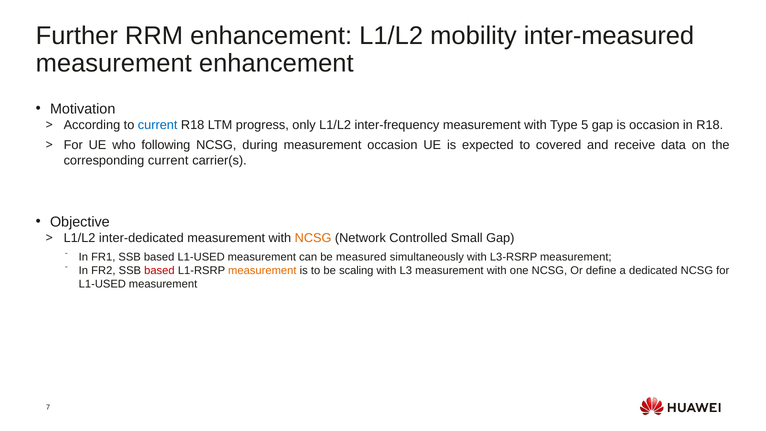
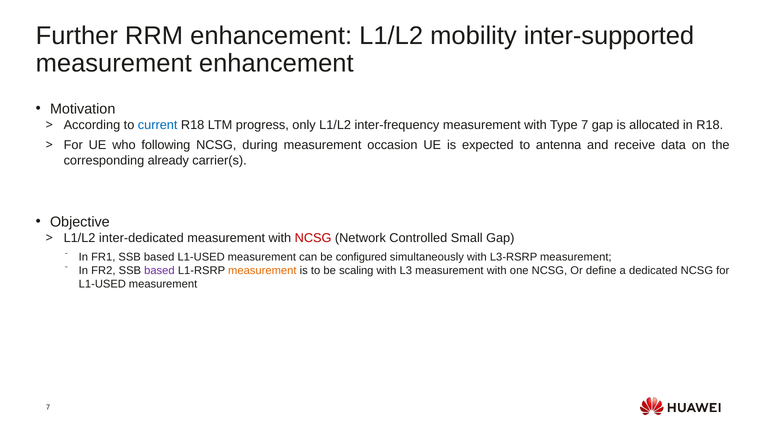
inter-measured: inter-measured -> inter-supported
Type 5: 5 -> 7
is occasion: occasion -> allocated
covered: covered -> antenna
corresponding current: current -> already
NCSG at (313, 238) colour: orange -> red
measured: measured -> configured
based at (159, 270) colour: red -> purple
